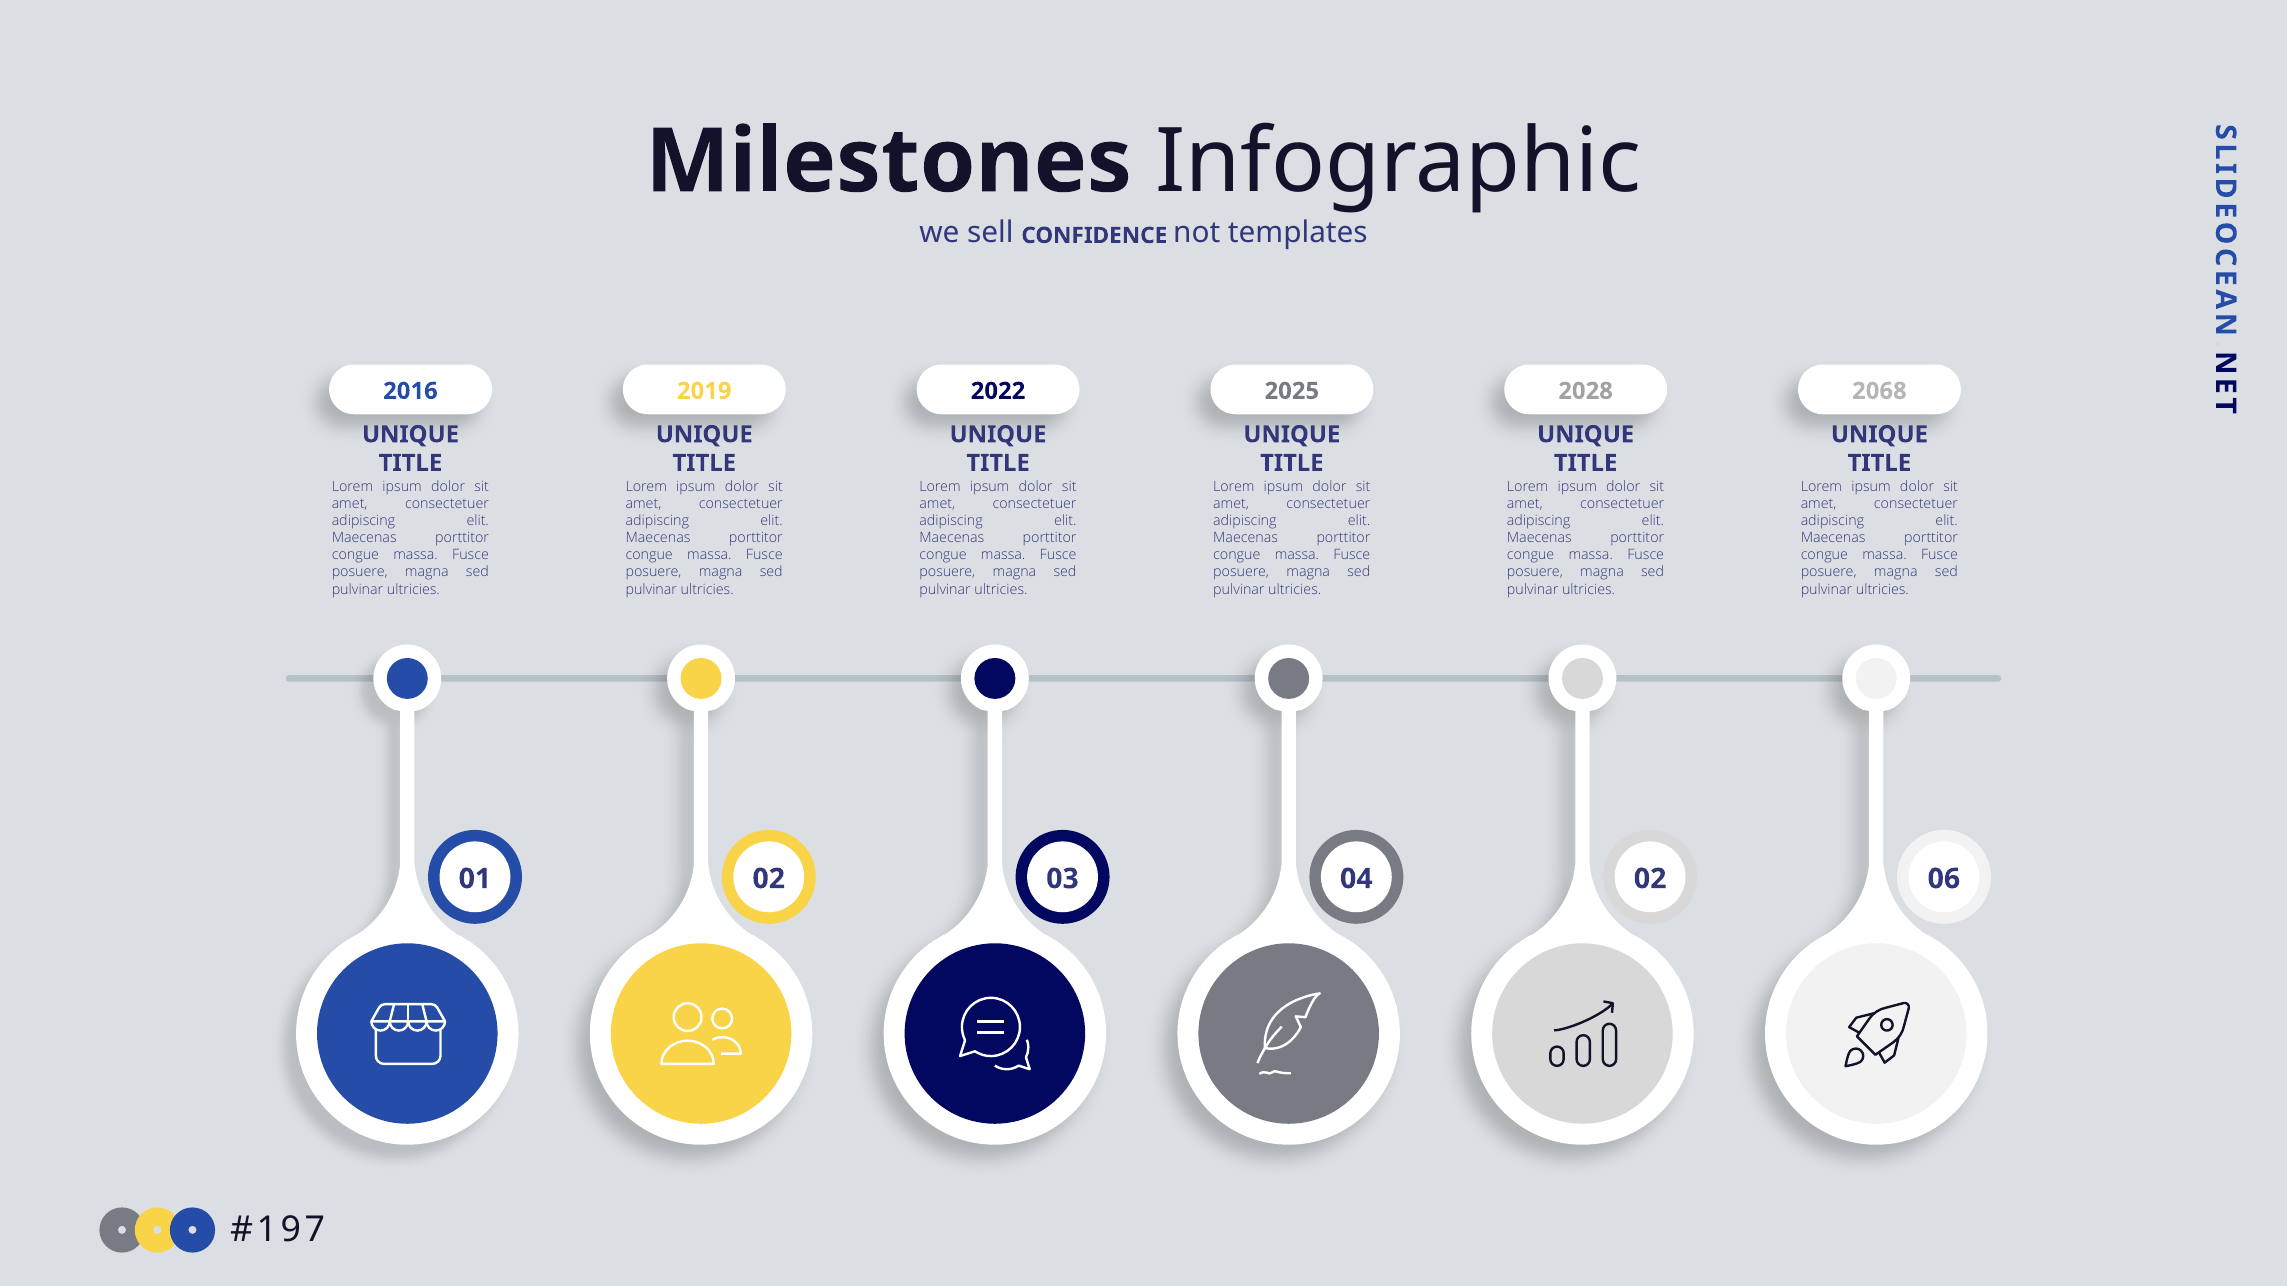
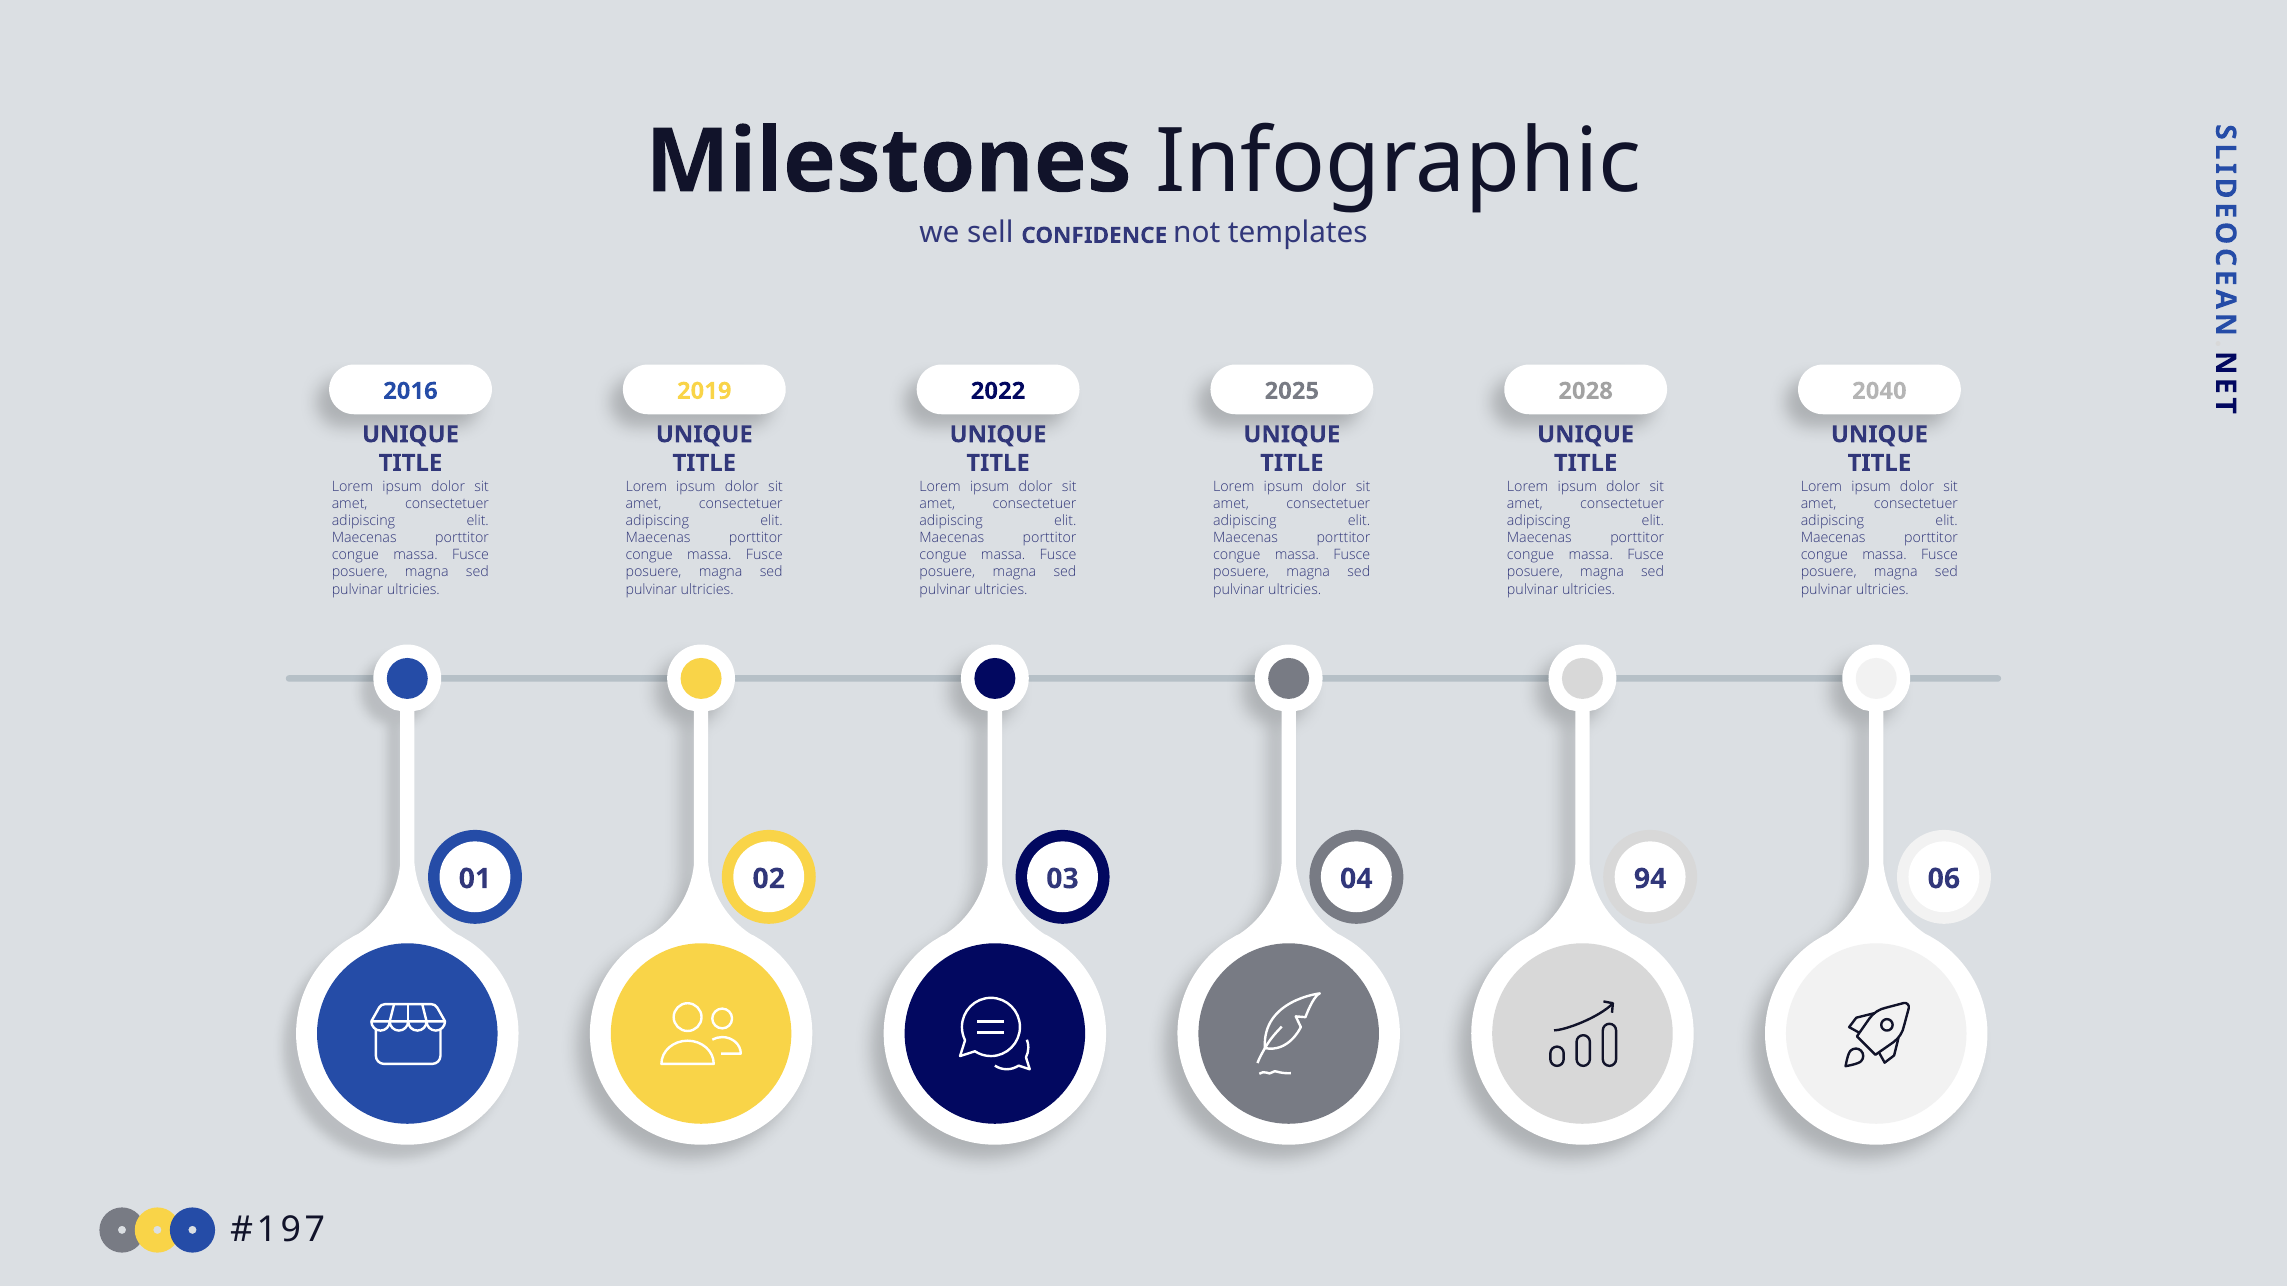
2068: 2068 -> 2040
04 02: 02 -> 94
